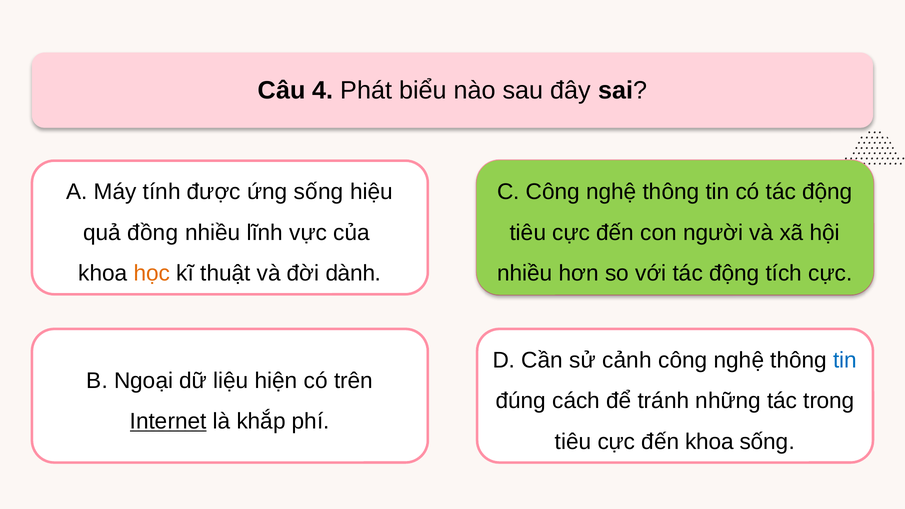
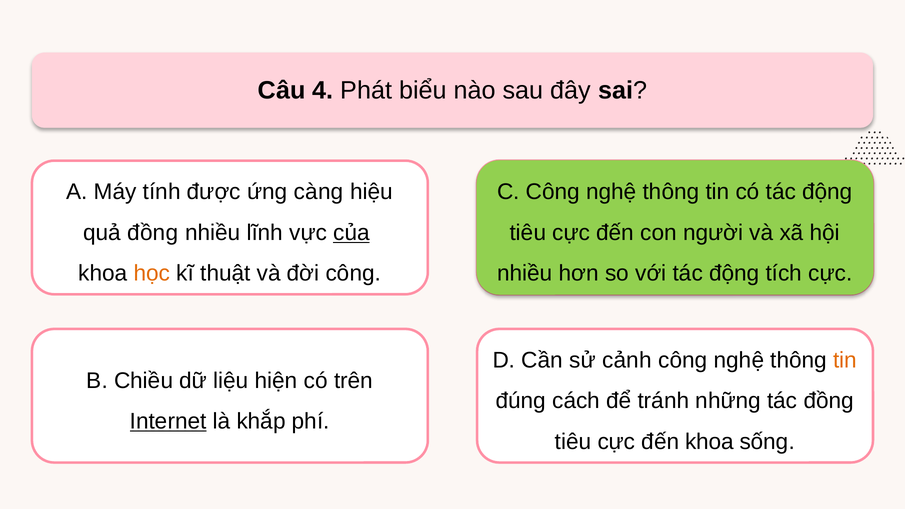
ứng sống: sống -> càng
của underline: none -> present
đời dành: dành -> công
tin at (845, 360) colour: blue -> orange
Ngoại: Ngoại -> Chiều
tác trong: trong -> đồng
